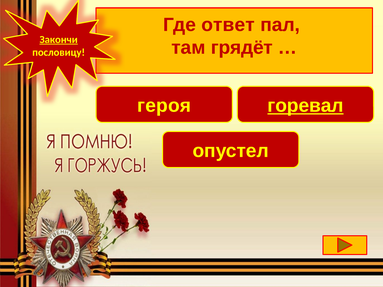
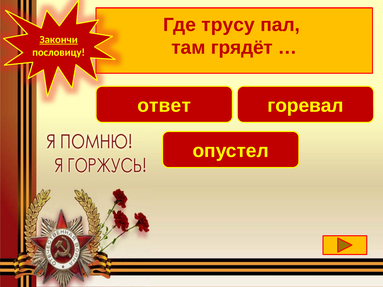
ответ: ответ -> трусу
героя: героя -> ответ
горевал underline: present -> none
